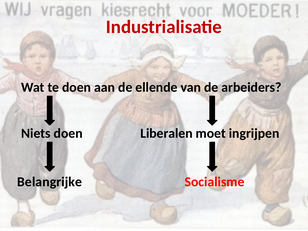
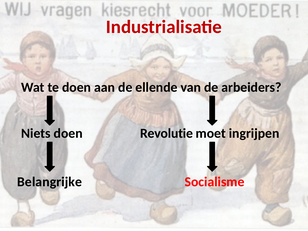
Liberalen: Liberalen -> Revolutie
